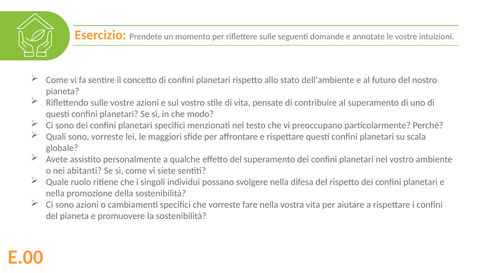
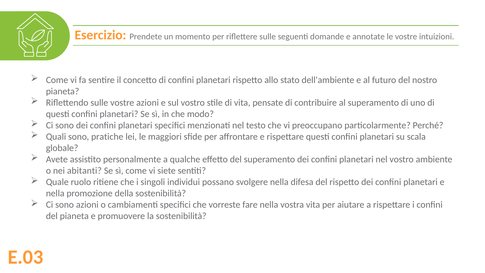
sono vorreste: vorreste -> pratiche
E.00: E.00 -> E.03
